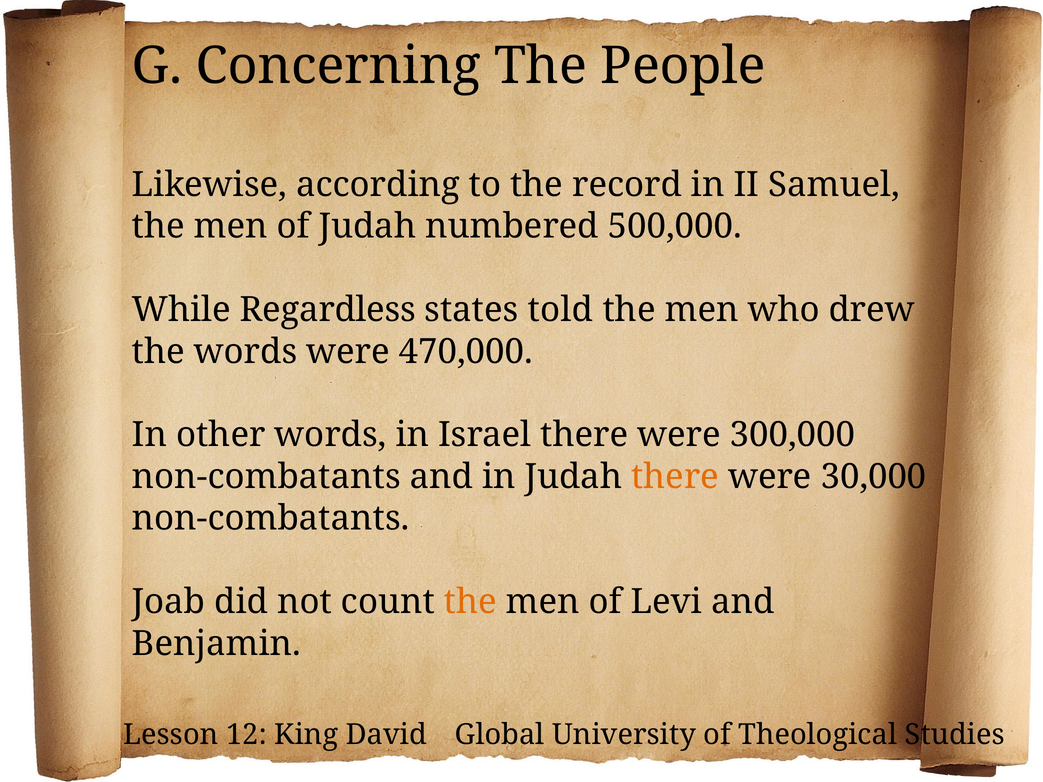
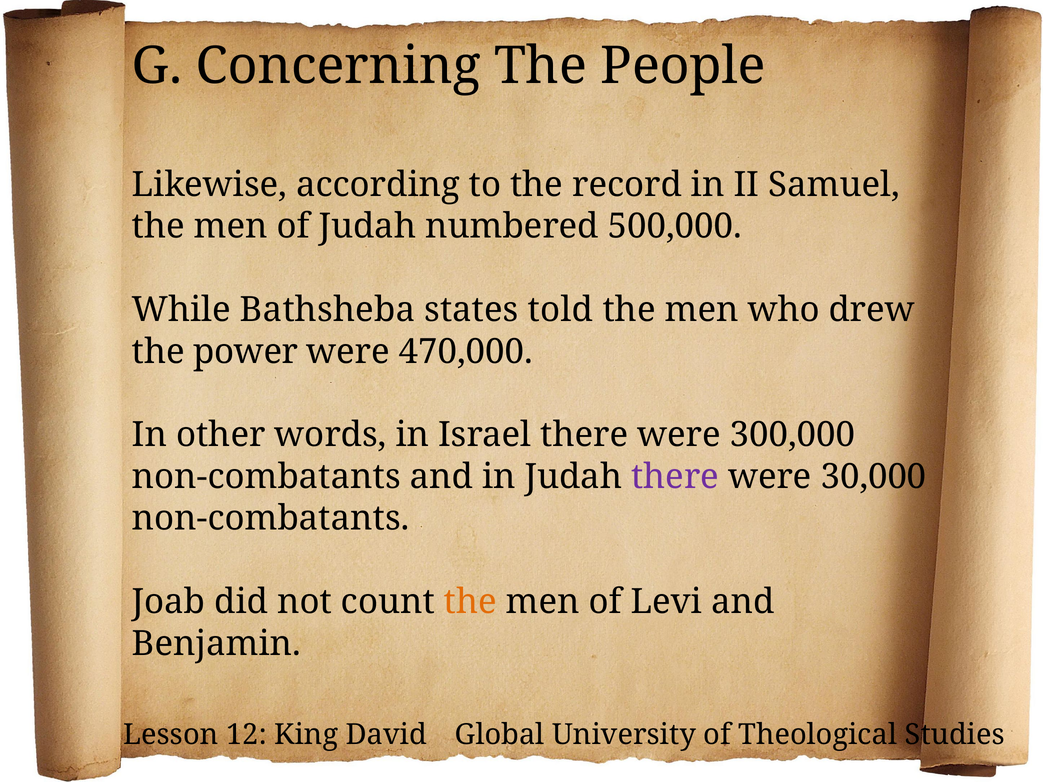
Regardless: Regardless -> Bathsheba
the words: words -> power
there at (675, 477) colour: orange -> purple
